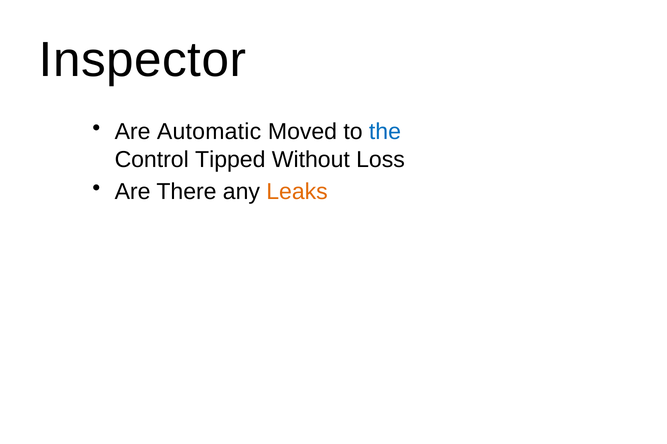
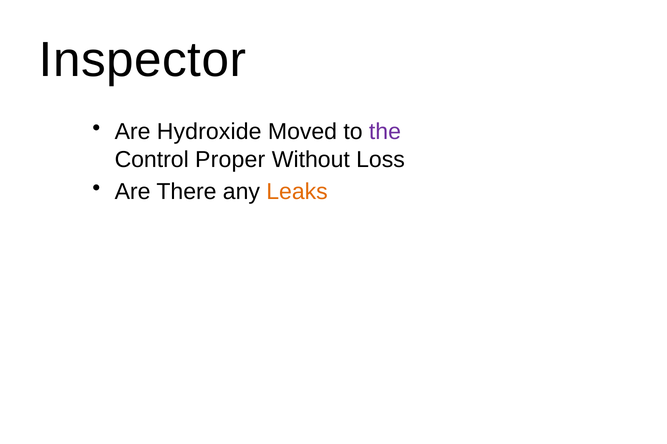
Automatic: Automatic -> Hydroxide
the colour: blue -> purple
Tipped: Tipped -> Proper
